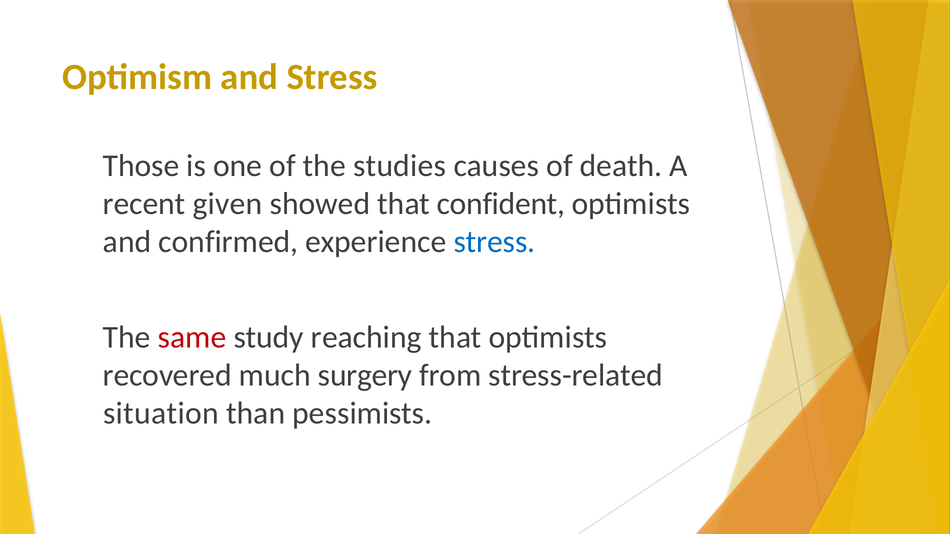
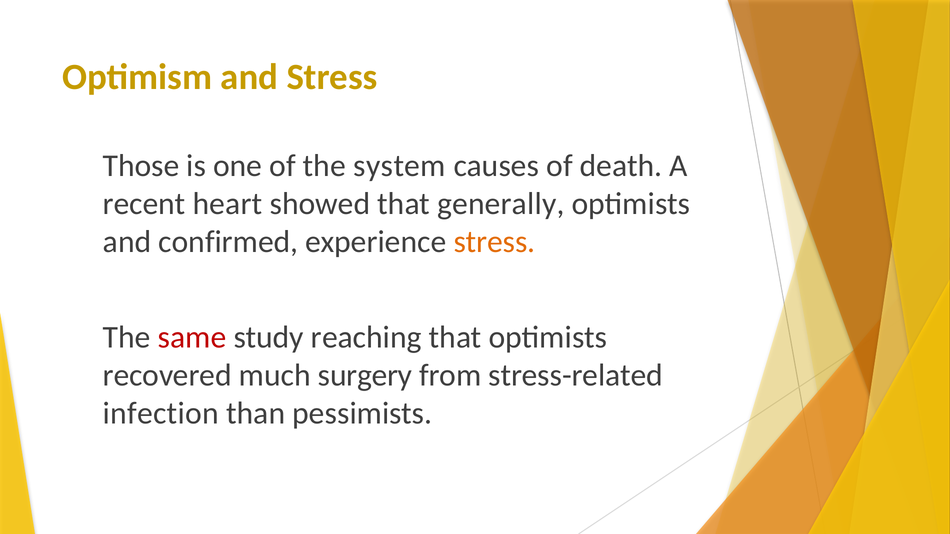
studies: studies -> system
given: given -> heart
confident: confident -> generally
stress at (495, 242) colour: blue -> orange
situation: situation -> infection
